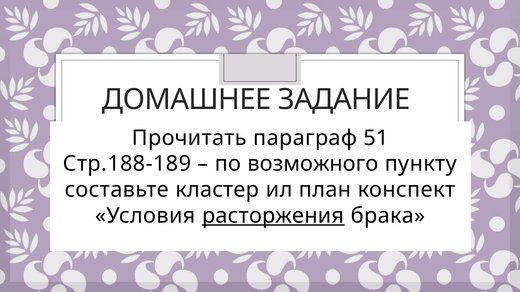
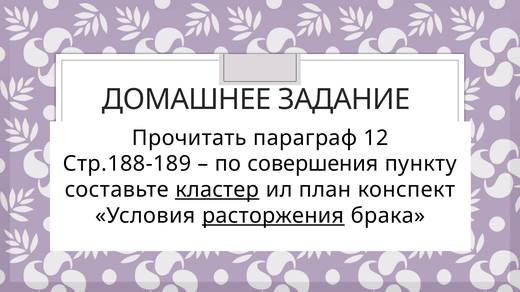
51: 51 -> 12
возможного: возможного -> совершения
кластер underline: none -> present
